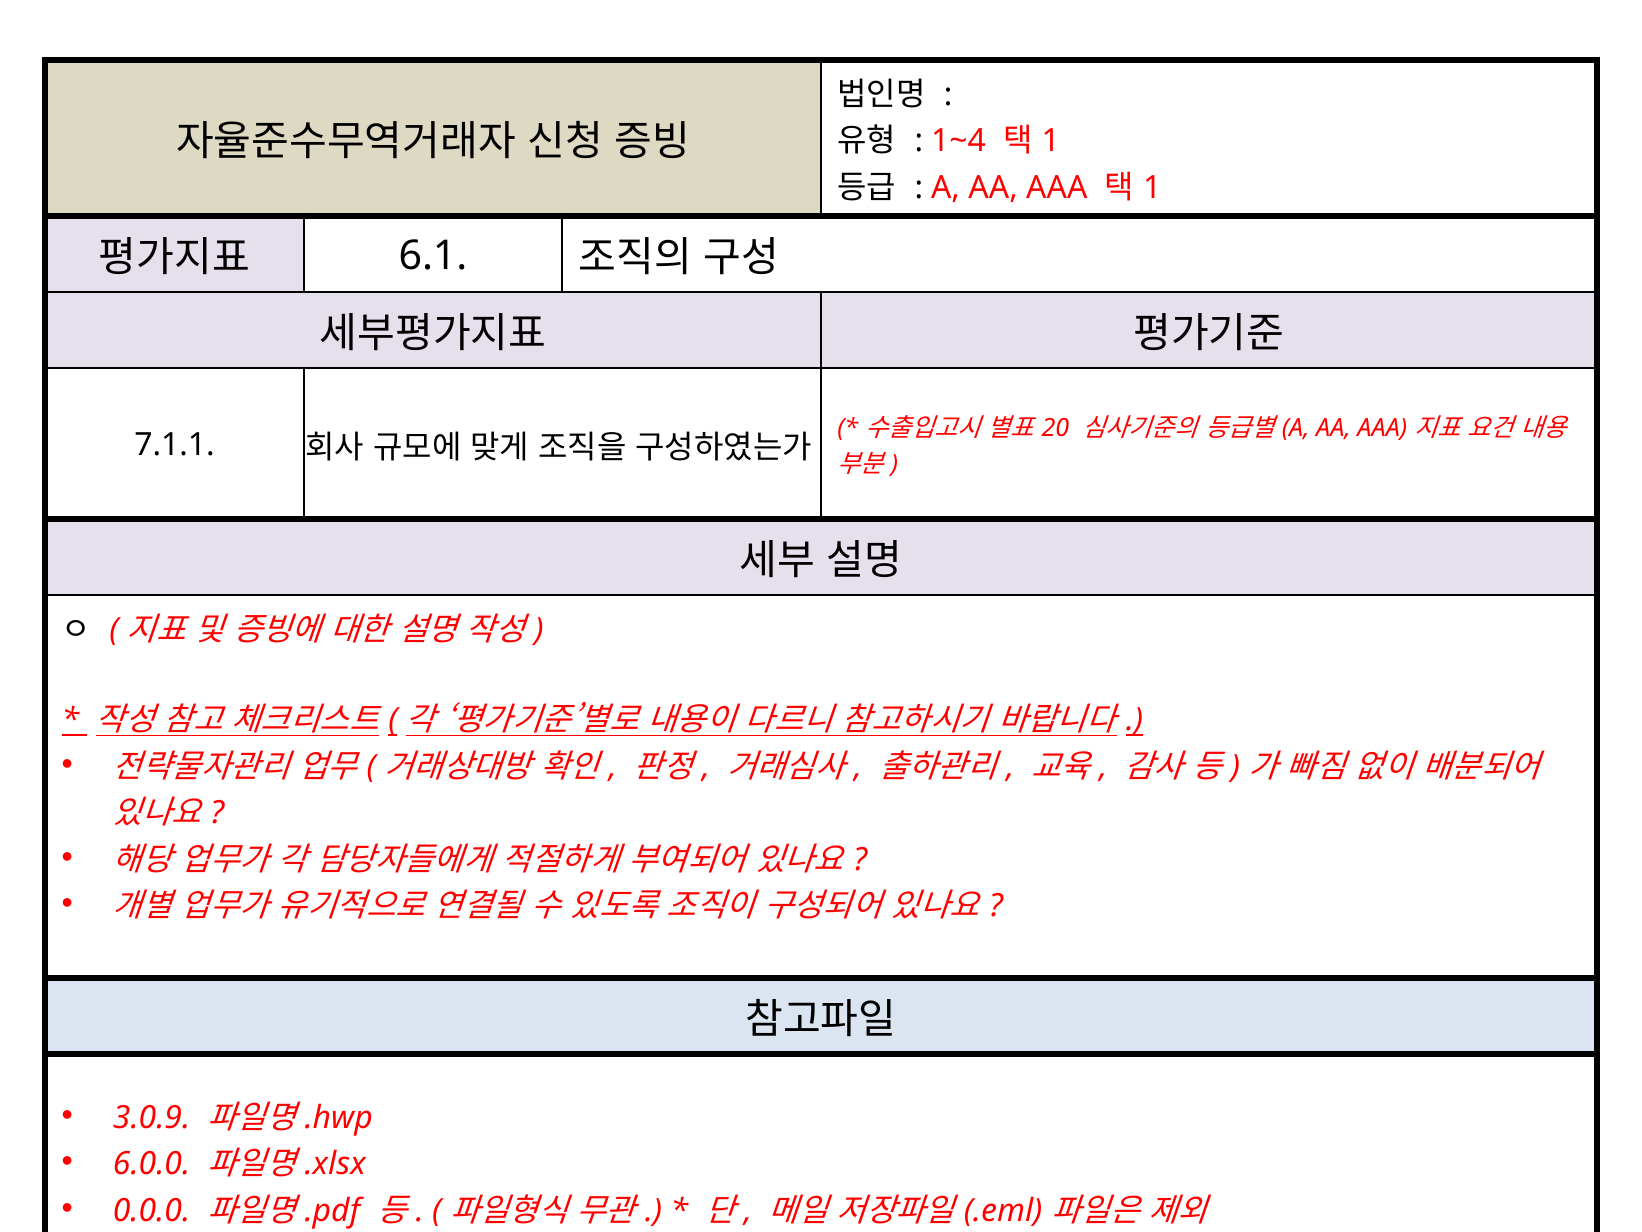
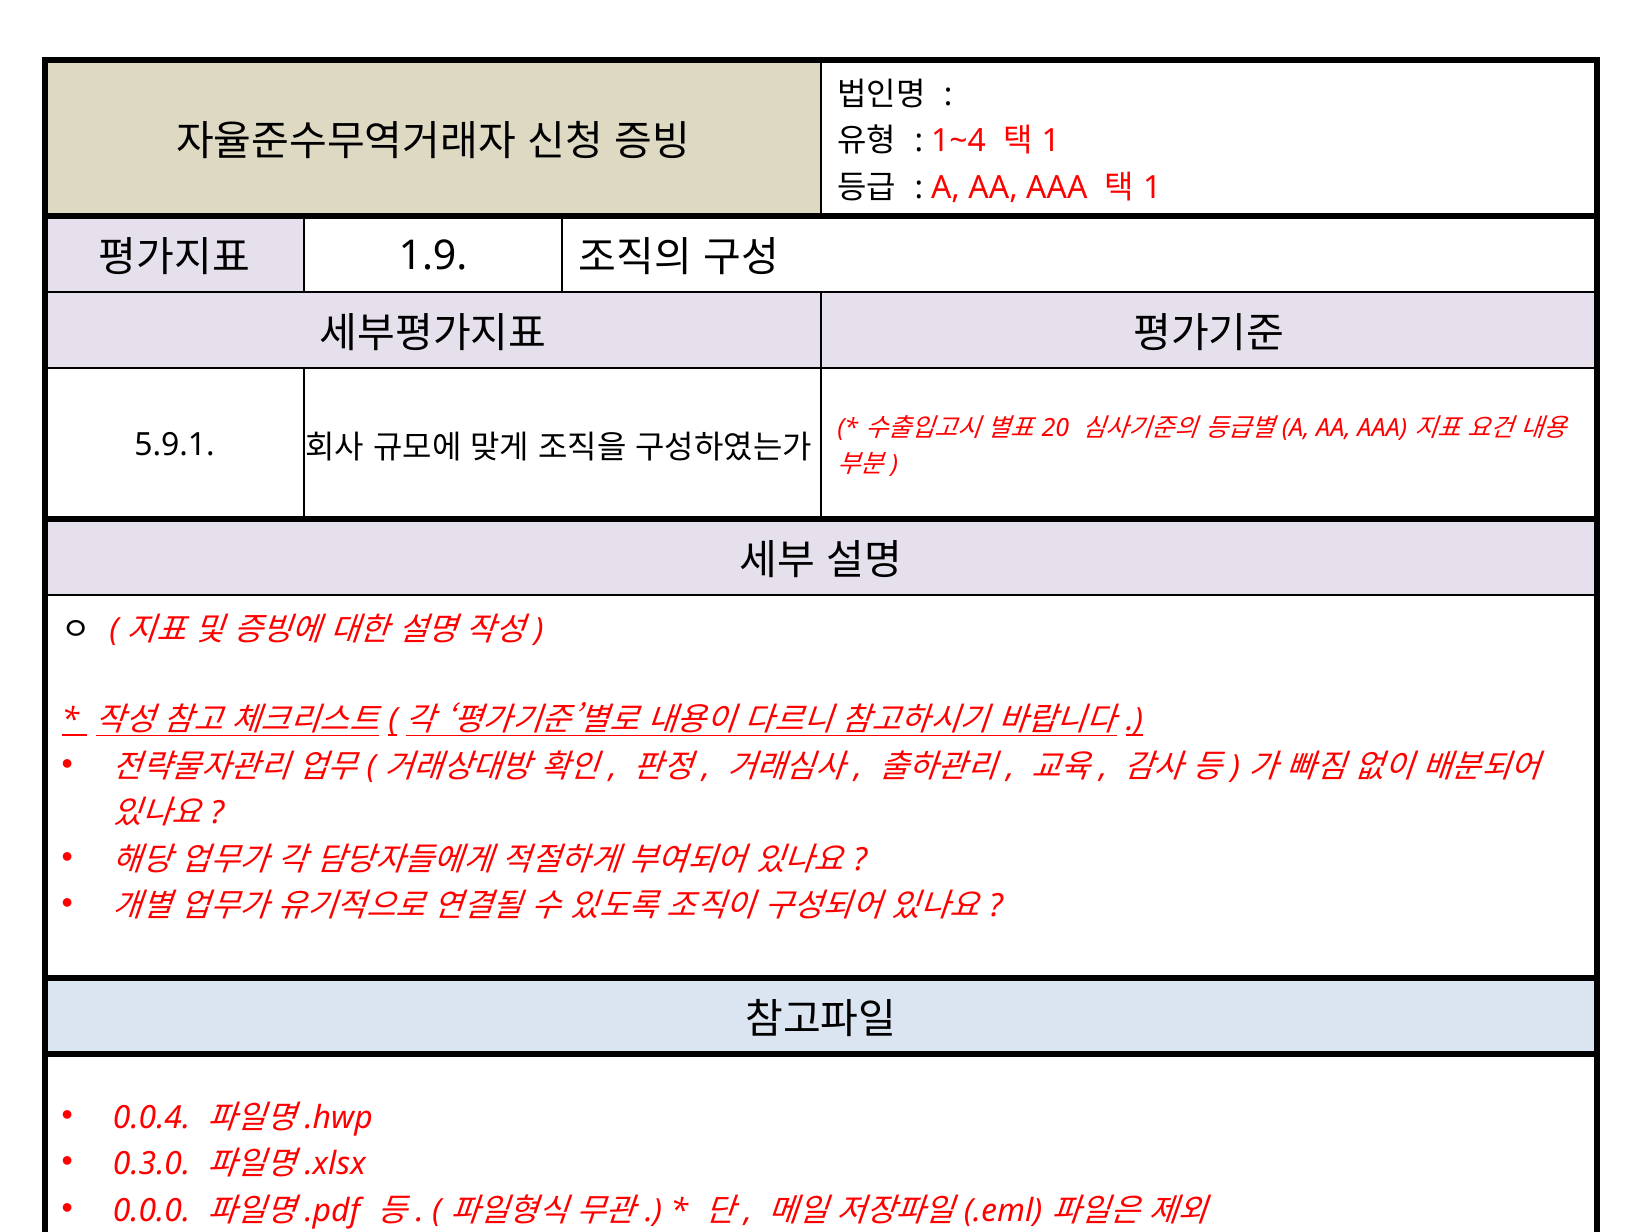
6.1: 6.1 -> 1.9
7.1.1: 7.1.1 -> 5.9.1
3.0.9: 3.0.9 -> 0.0.4
6.0.0: 6.0.0 -> 0.3.0
